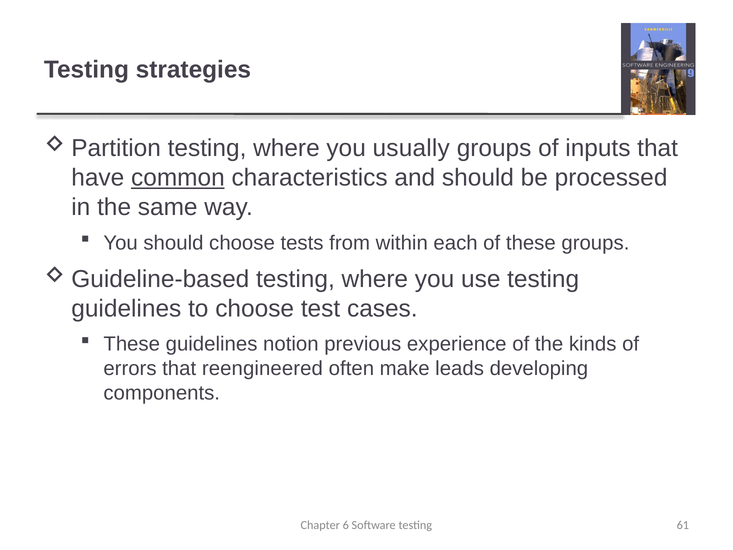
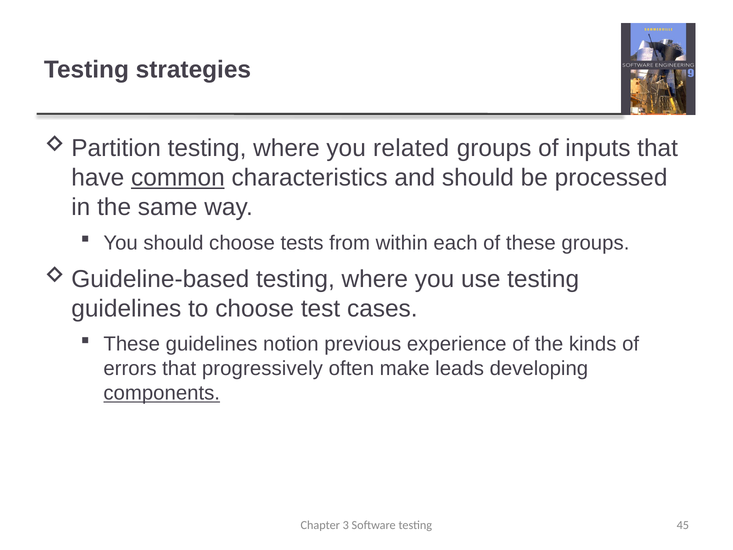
usually: usually -> related
reengineered: reengineered -> progressively
components underline: none -> present
6: 6 -> 3
61: 61 -> 45
